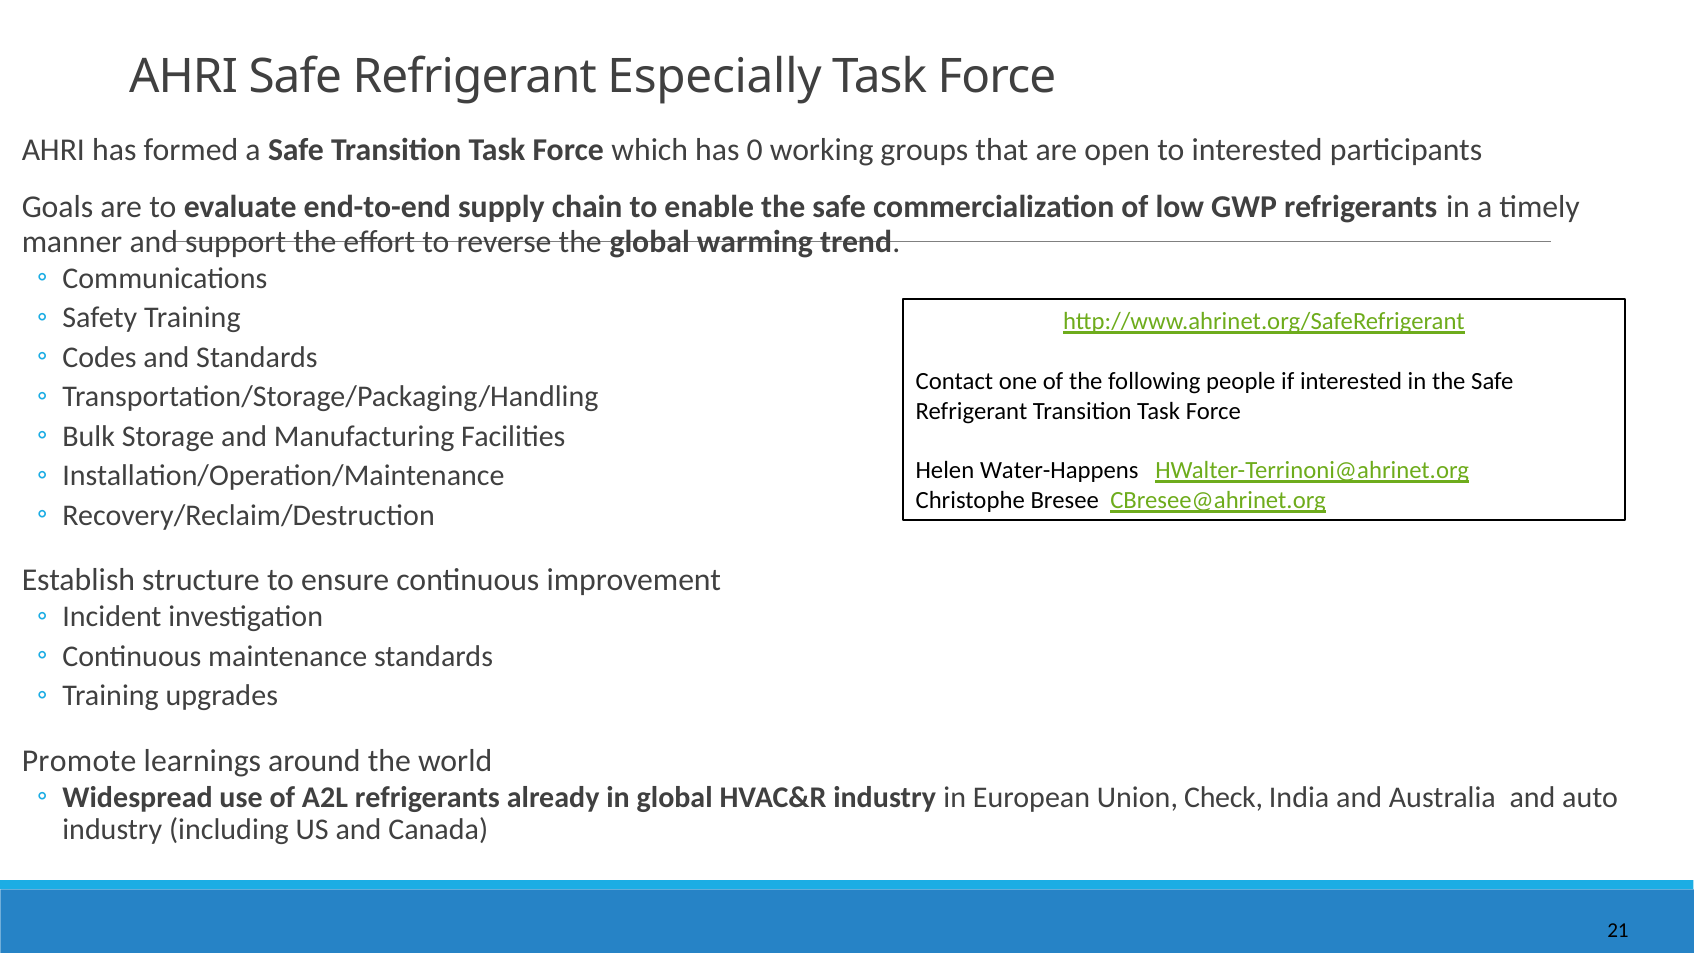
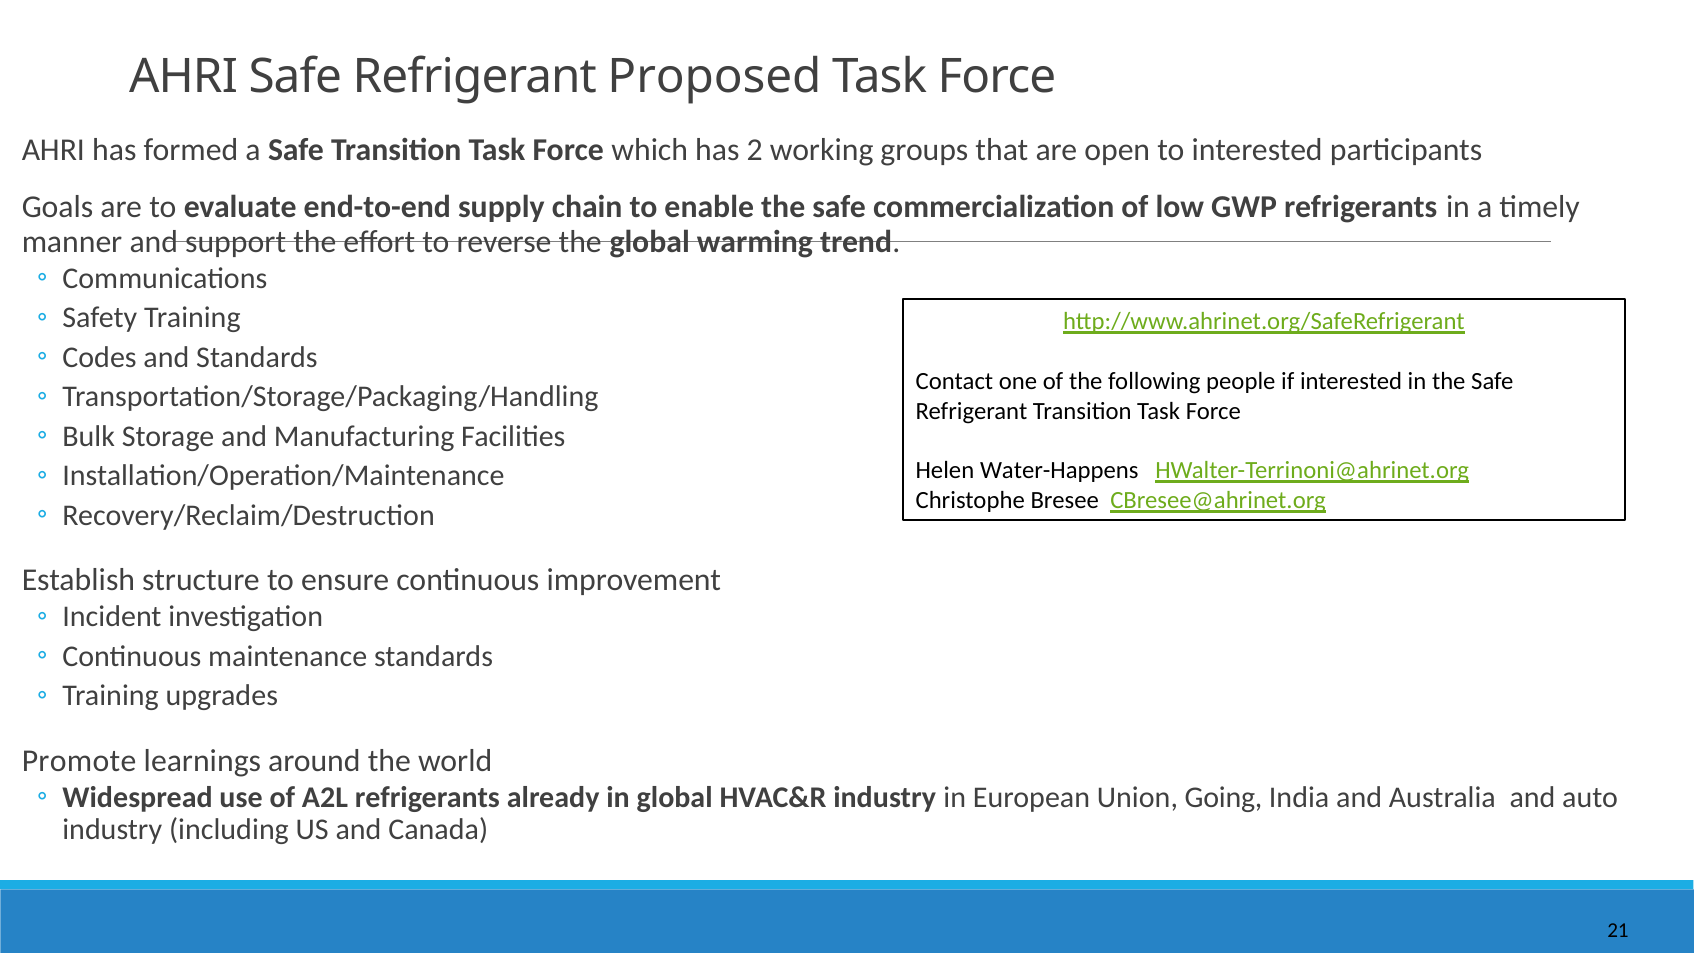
Especially: Especially -> Proposed
0: 0 -> 2
Check: Check -> Going
